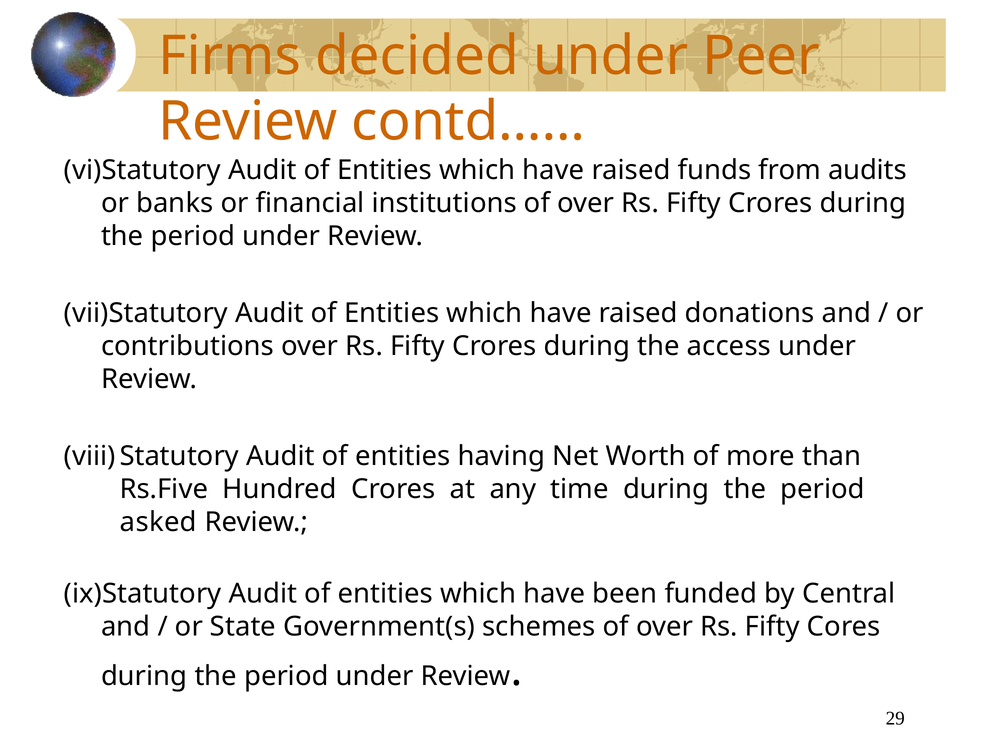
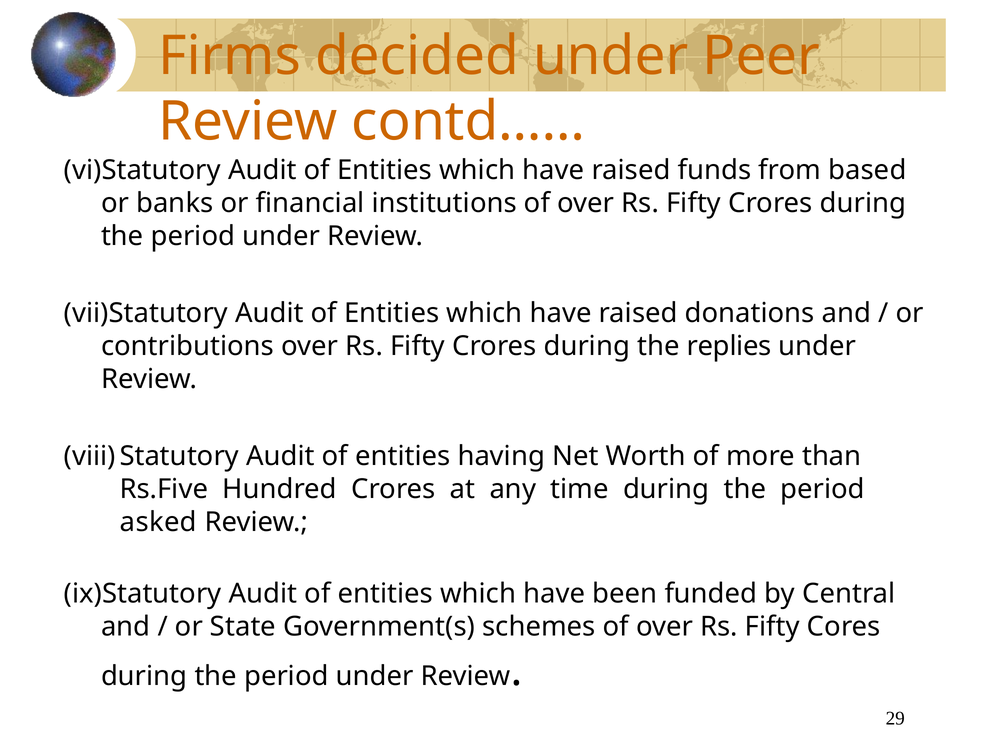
audits: audits -> based
access: access -> replies
